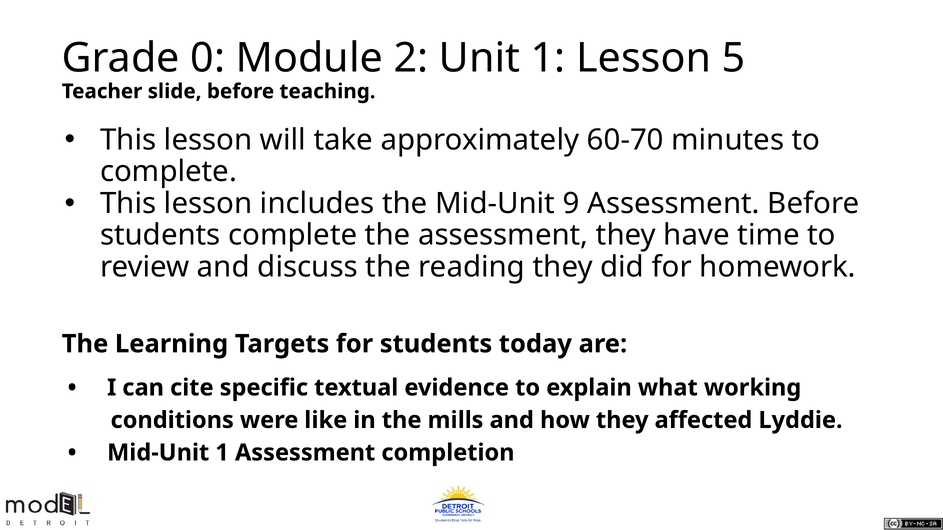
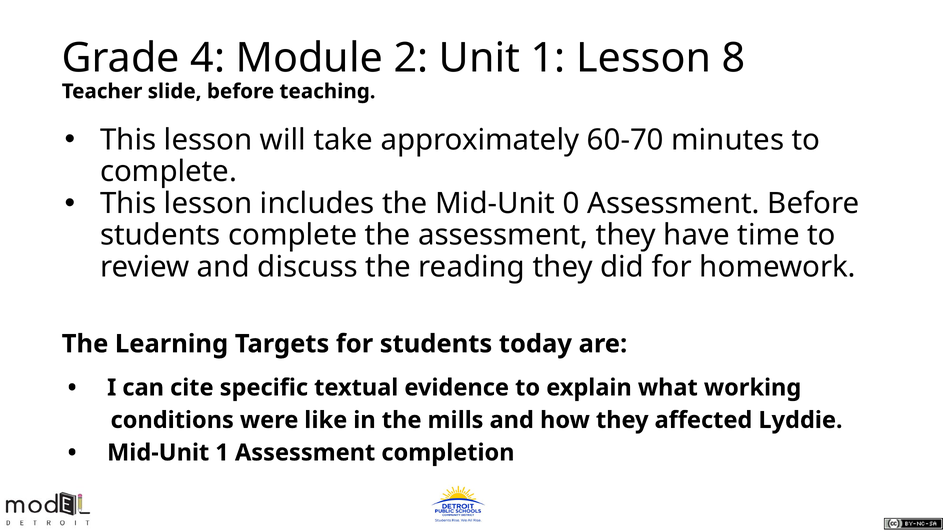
0: 0 -> 4
5: 5 -> 8
9: 9 -> 0
